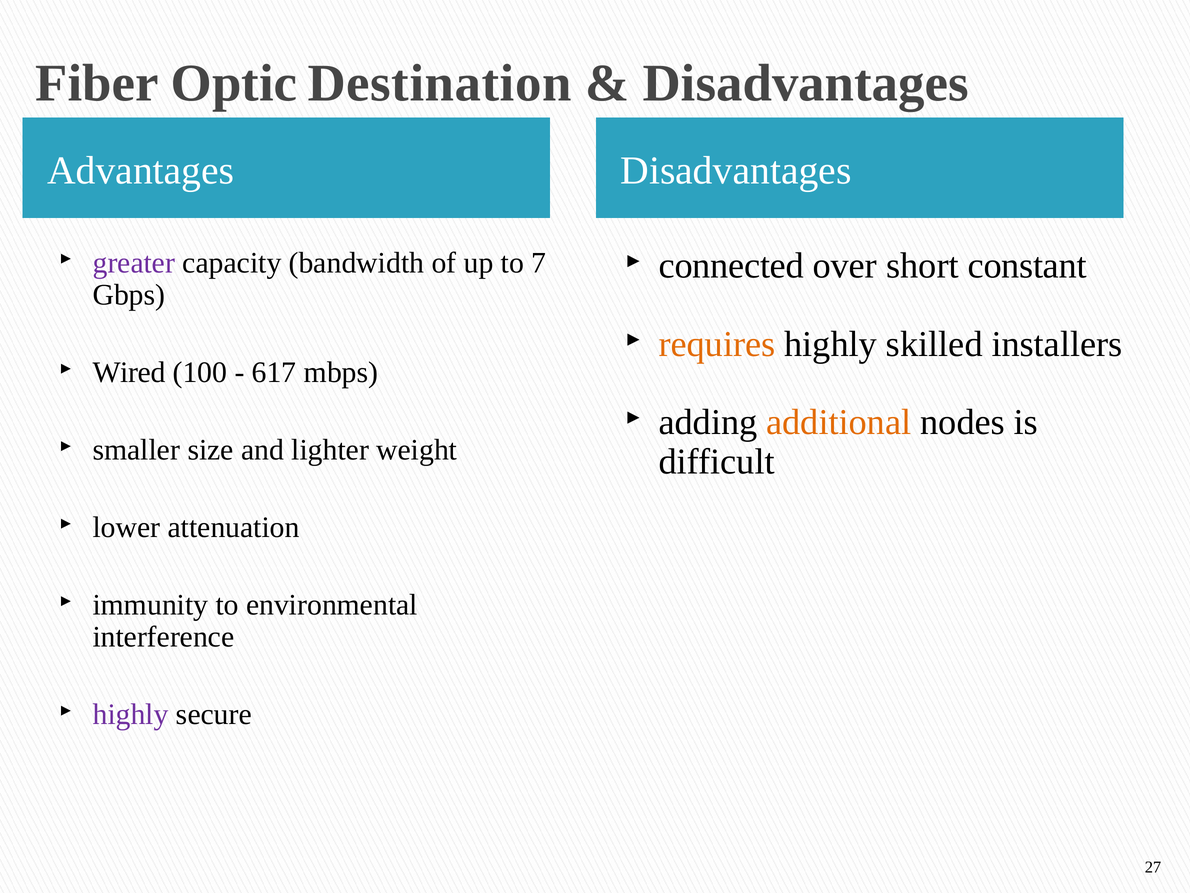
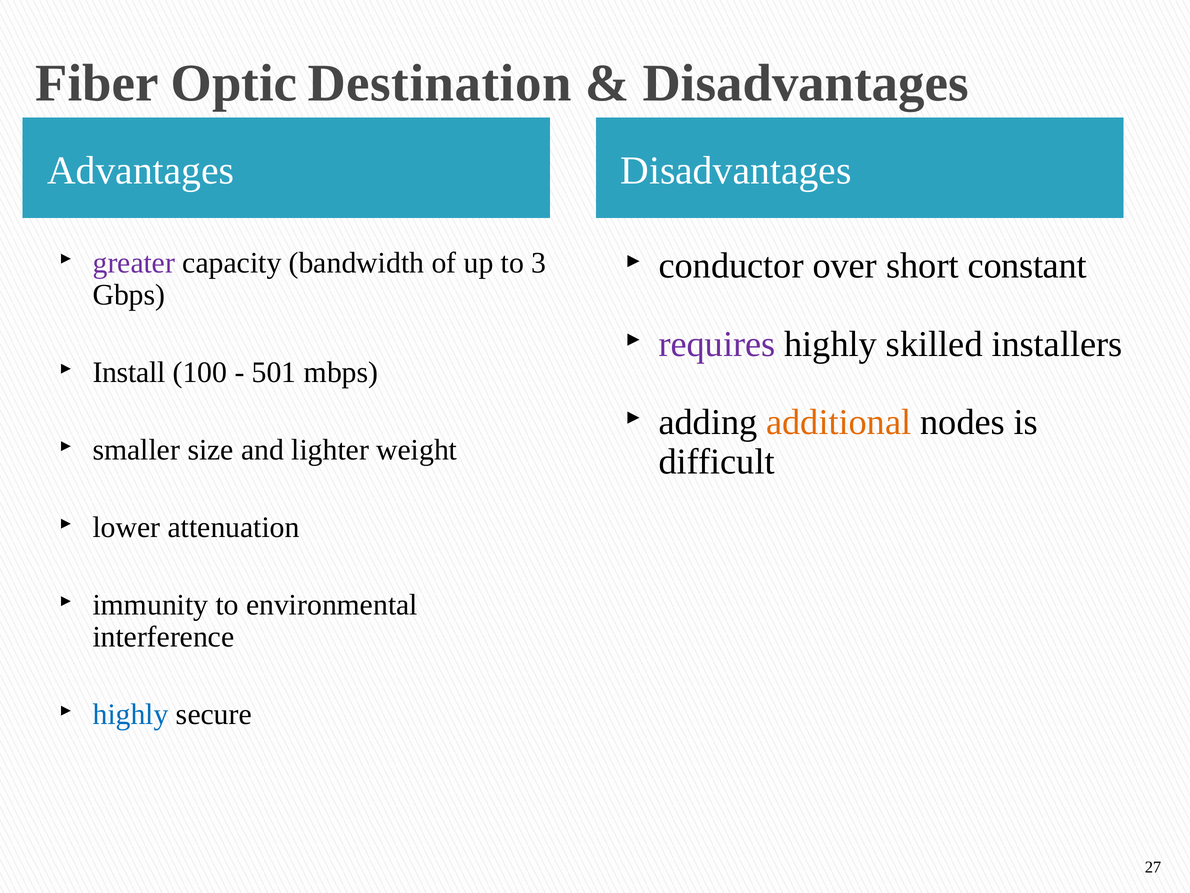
7: 7 -> 3
connected: connected -> conductor
requires colour: orange -> purple
Wired: Wired -> Install
617: 617 -> 501
highly at (131, 714) colour: purple -> blue
